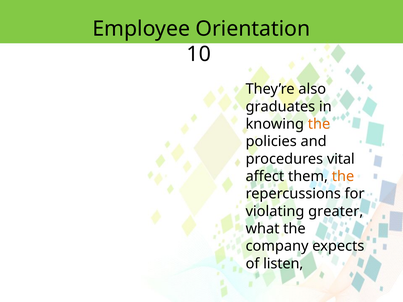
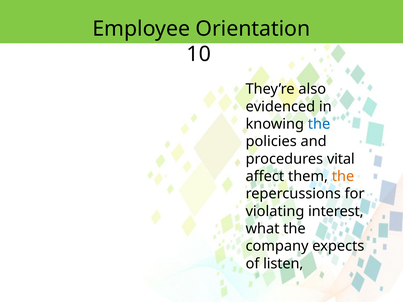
graduates: graduates -> evidenced
the at (319, 124) colour: orange -> blue
greater: greater -> interest
